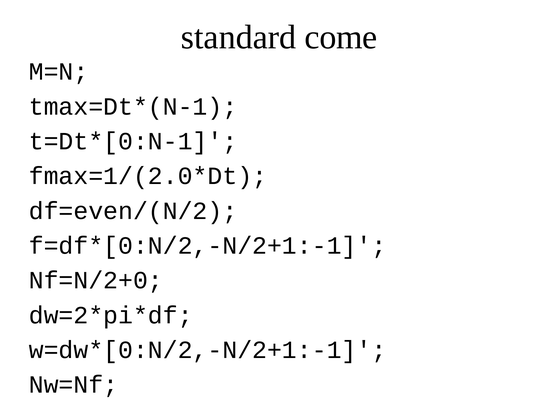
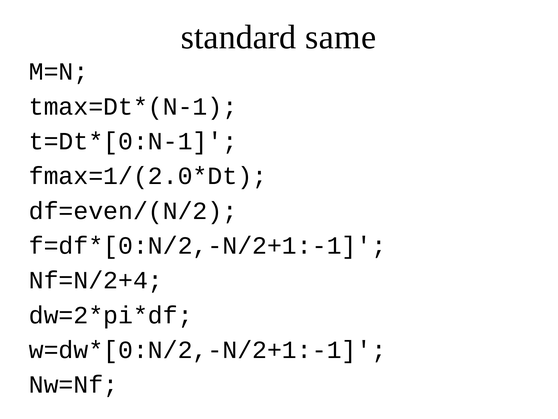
come: come -> same
Nf=N/2+0: Nf=N/2+0 -> Nf=N/2+4
